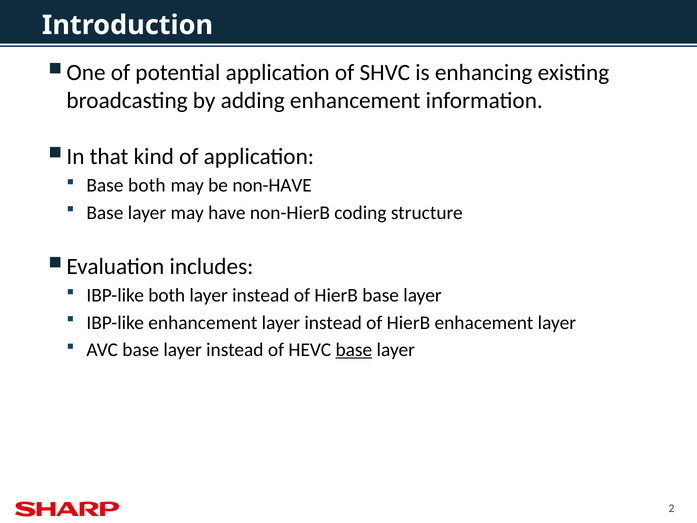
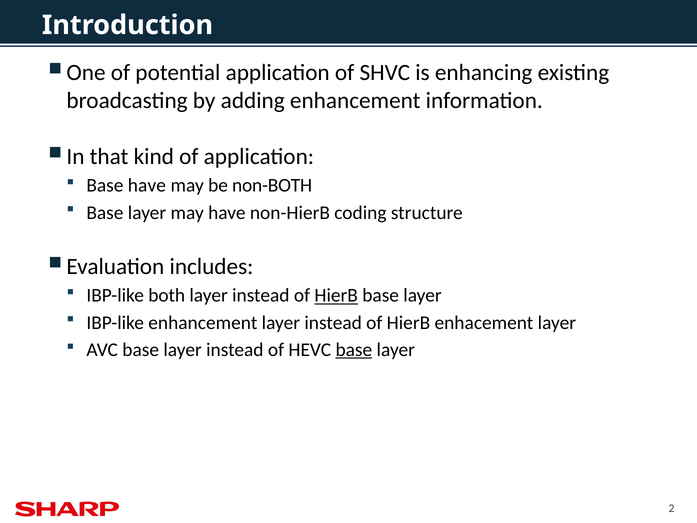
Base both: both -> have
non-HAVE: non-HAVE -> non-BOTH
HierB at (336, 295) underline: none -> present
